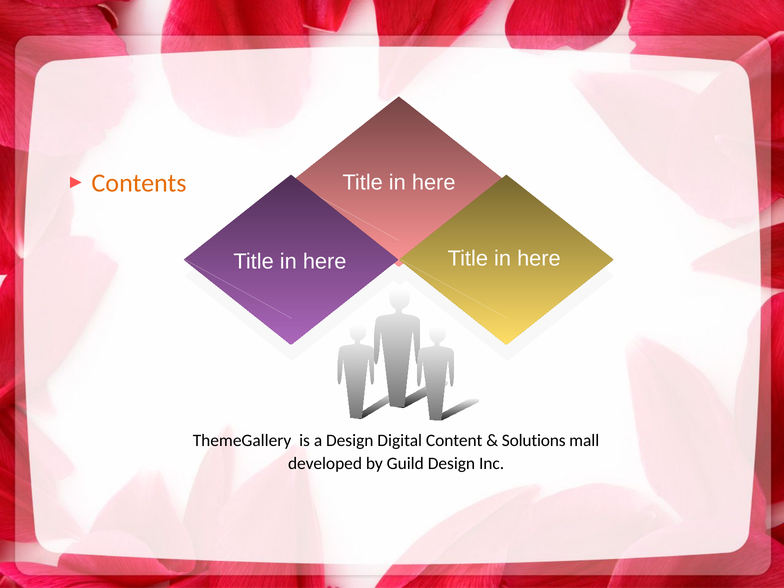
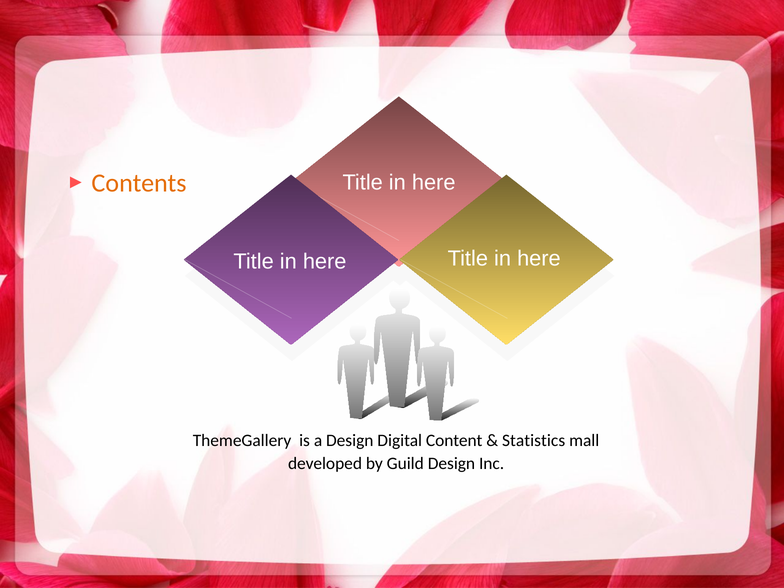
Solutions: Solutions -> Statistics
